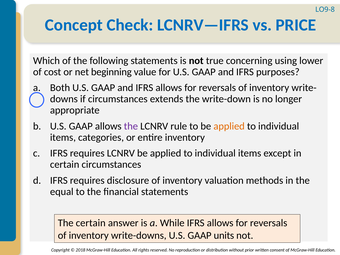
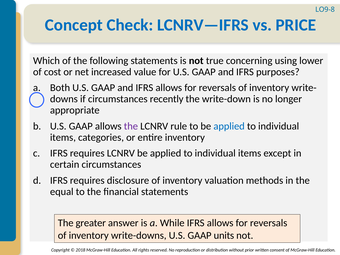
beginning: beginning -> increased
extends: extends -> recently
applied at (229, 126) colour: orange -> blue
The certain: certain -> greater
